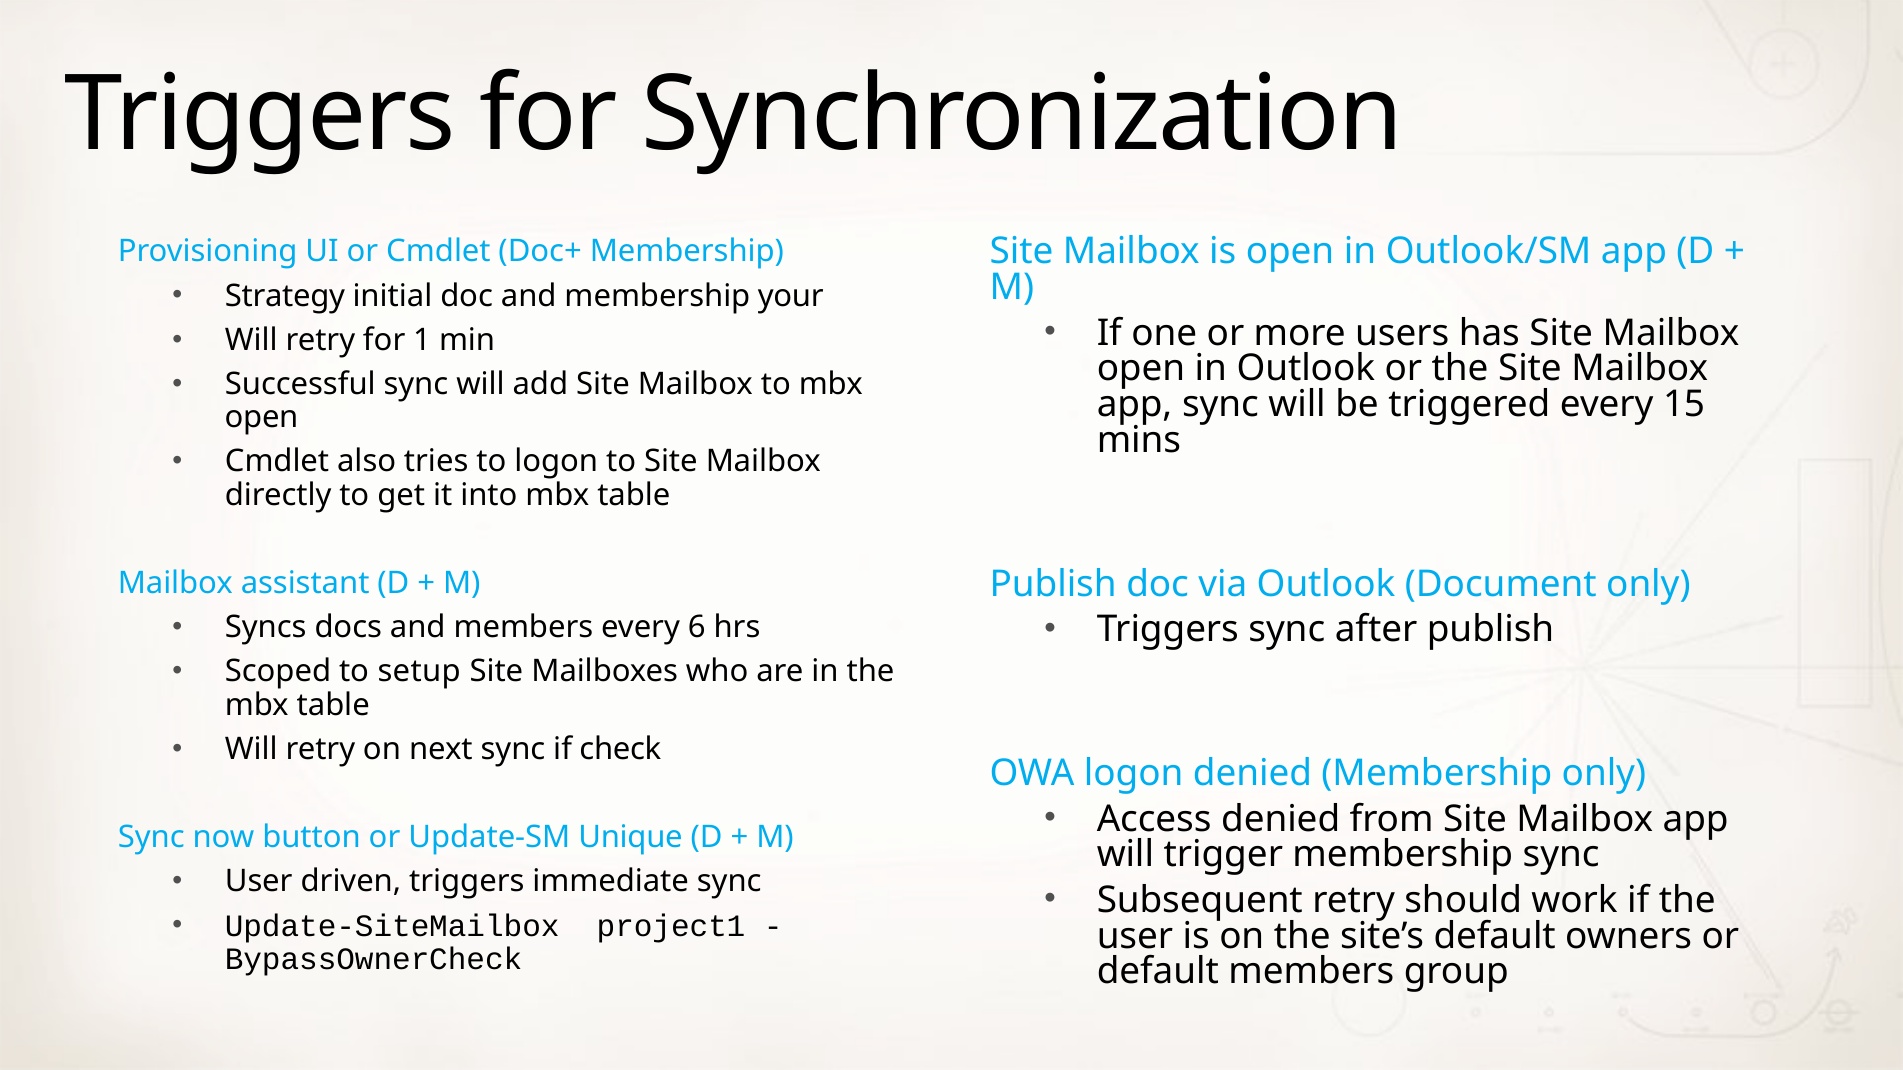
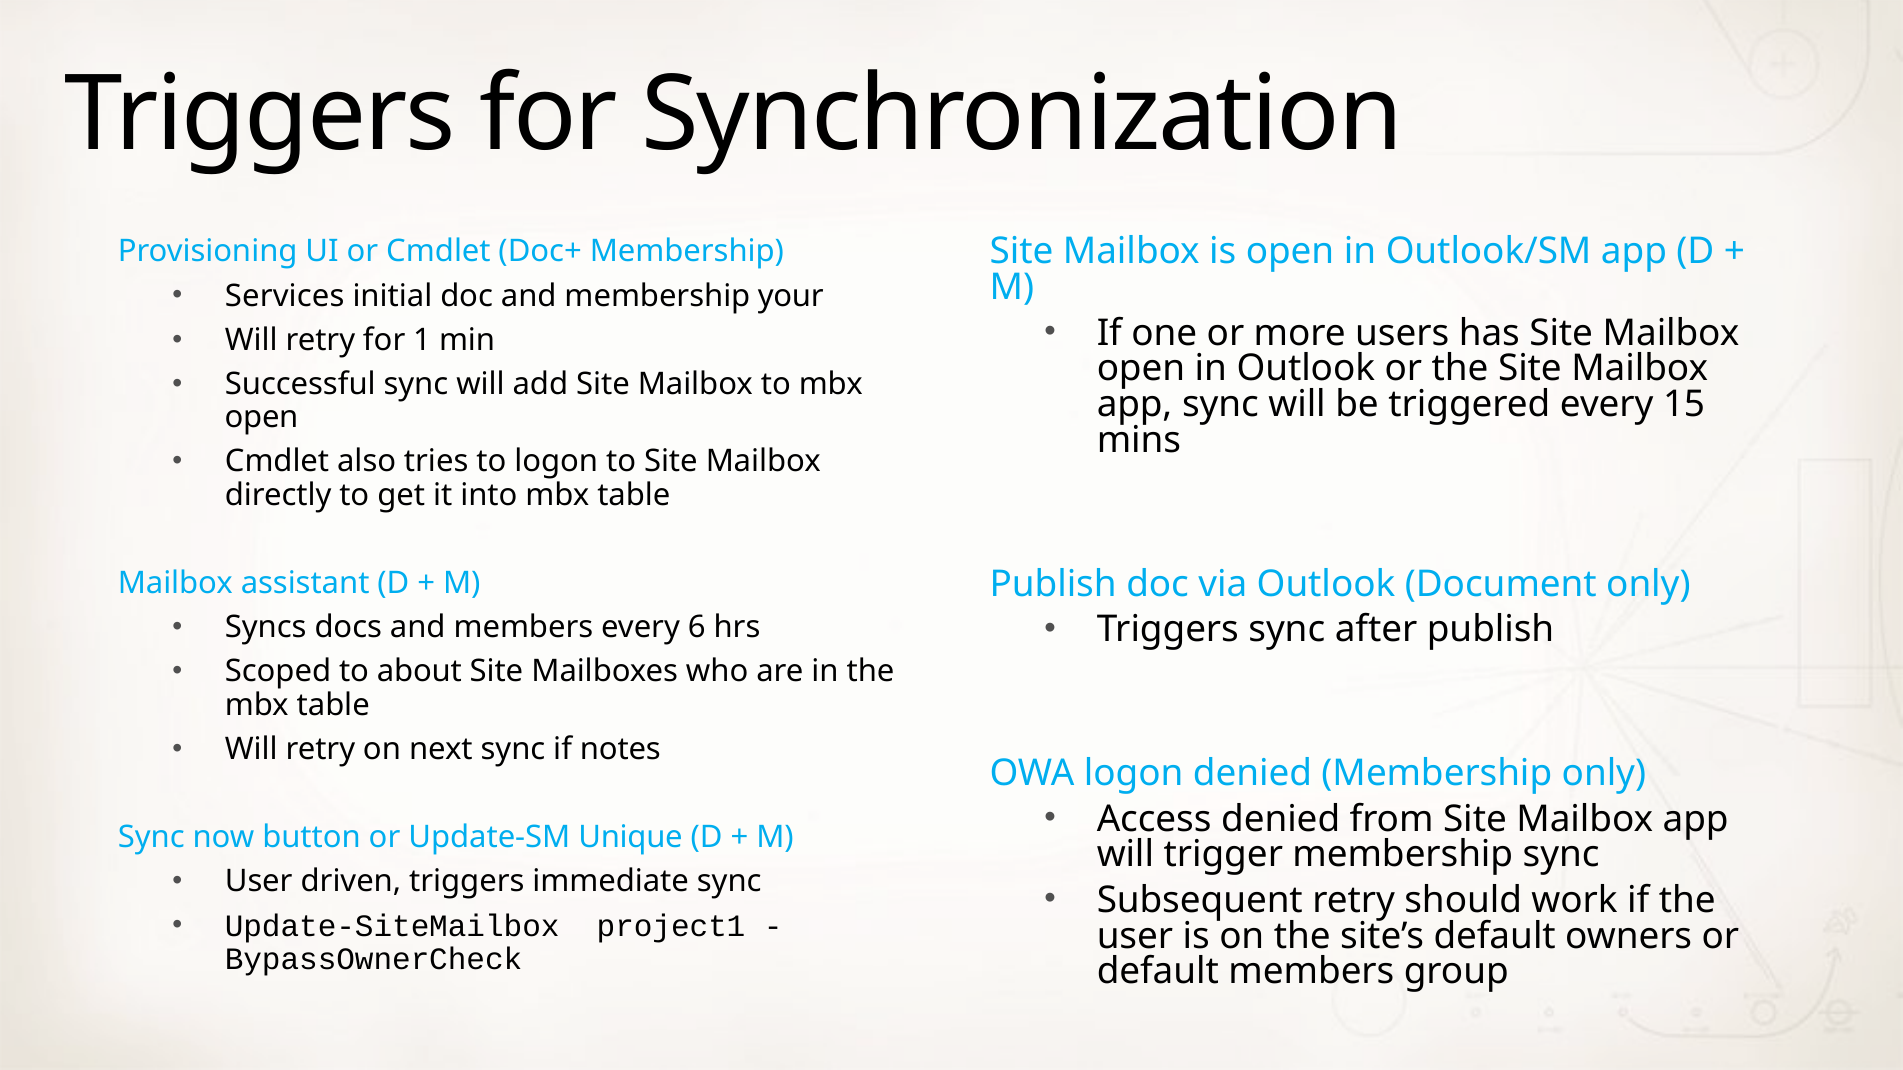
Strategy: Strategy -> Services
setup: setup -> about
check: check -> notes
